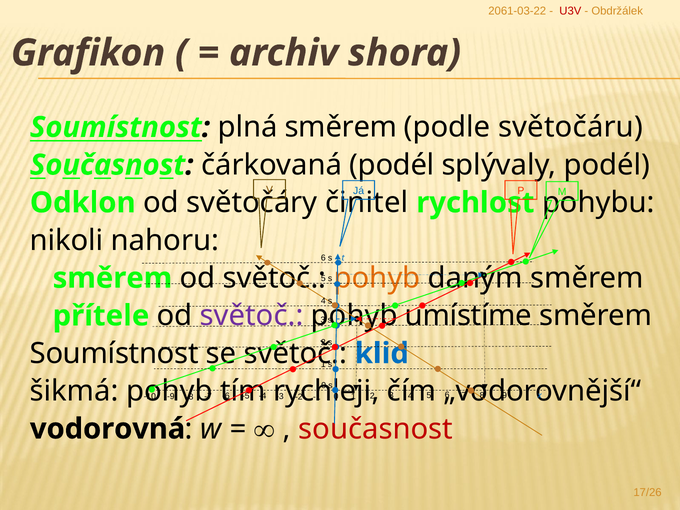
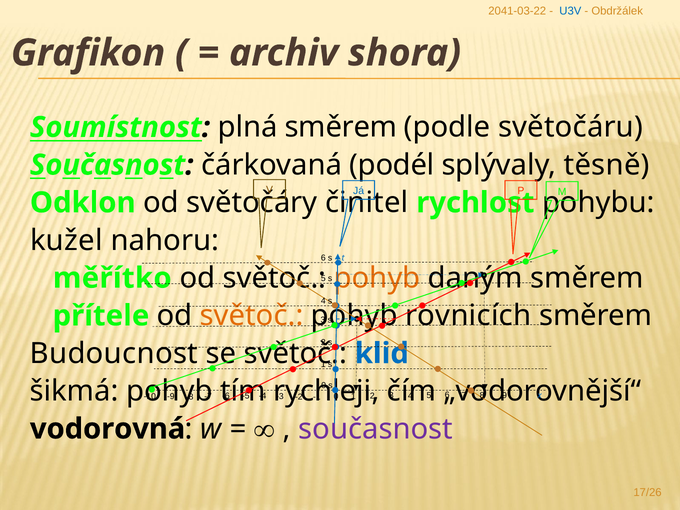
2061-03-22: 2061-03-22 -> 2041-03-22
U3V colour: red -> blue
splývaly podél: podél -> těsně
nikoli: nikoli -> kužel
směrem at (112, 278): směrem -> měřítko
světoč at (252, 316) colour: purple -> orange
umístíme: umístíme -> rovnicích
Soumístnost at (114, 353): Soumístnost -> Budoucnost
současnost at (376, 429) colour: red -> purple
